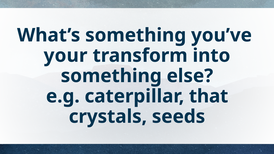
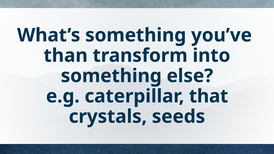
your: your -> than
